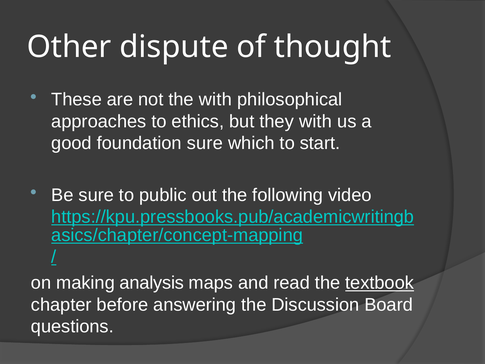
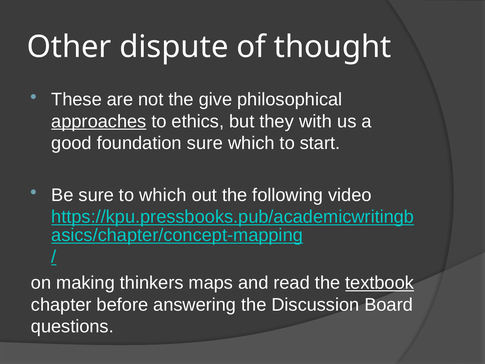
the with: with -> give
approaches underline: none -> present
to public: public -> which
analysis: analysis -> thinkers
